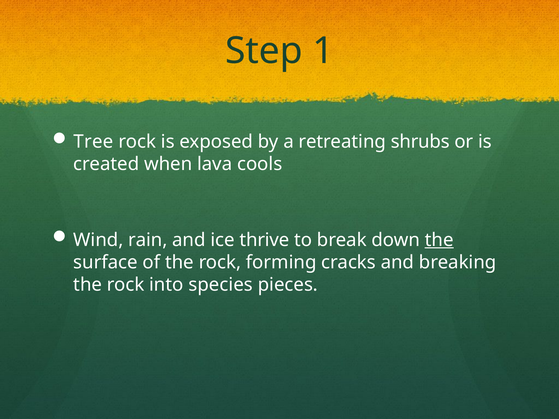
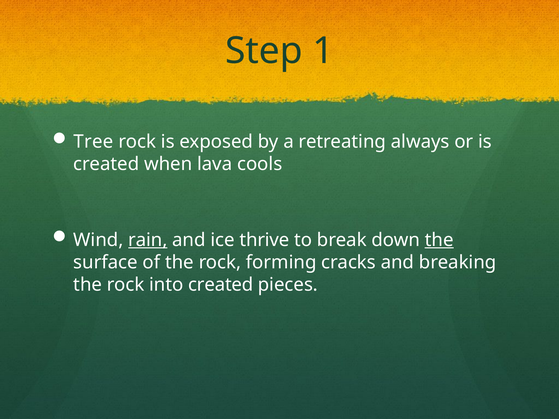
shrubs: shrubs -> always
rain underline: none -> present
into species: species -> created
